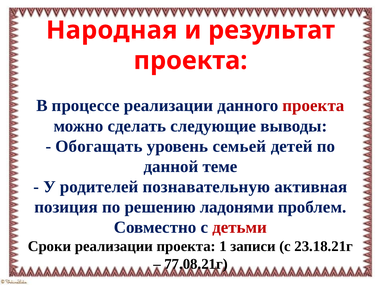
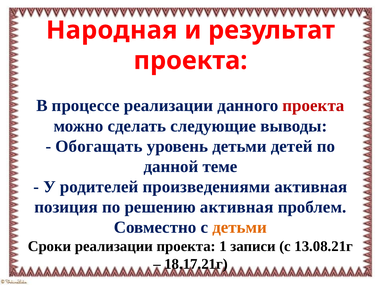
уровень семьей: семьей -> детьми
познавательную: познавательную -> произведениями
решению ладонями: ладонями -> активная
детьми at (240, 228) colour: red -> orange
23.18.21г: 23.18.21г -> 13.08.21г
77.08.21г: 77.08.21г -> 18.17.21г
